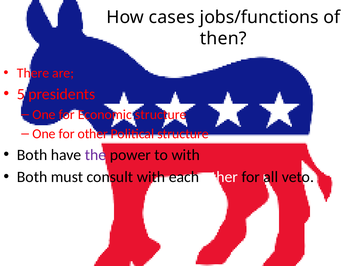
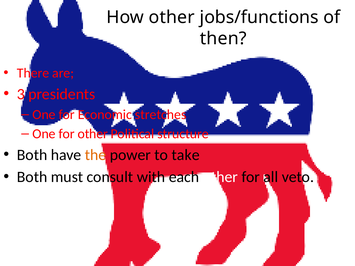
How cases: cases -> other
5: 5 -> 3
Economic structure: structure -> stretches
the colour: purple -> orange
to with: with -> take
